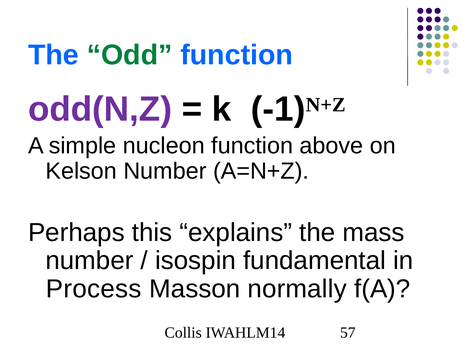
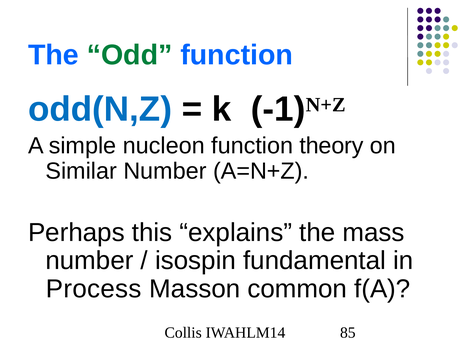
odd(N,Z colour: purple -> blue
above: above -> theory
Kelson: Kelson -> Similar
normally: normally -> common
57: 57 -> 85
